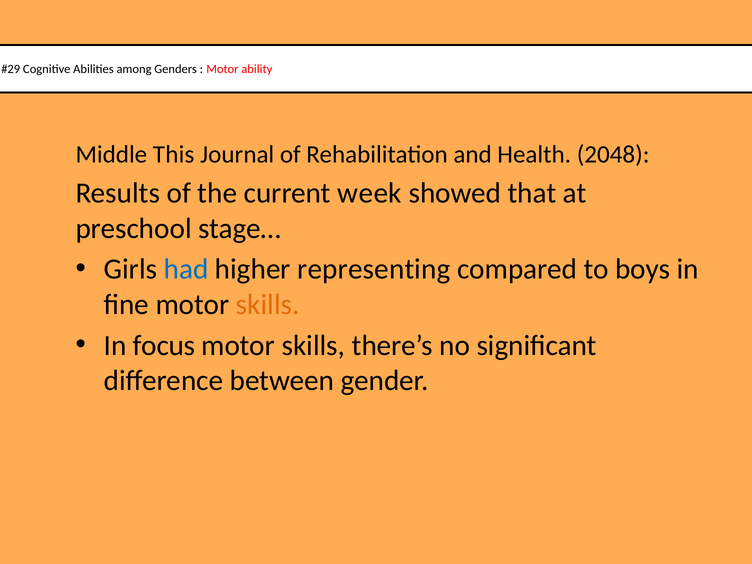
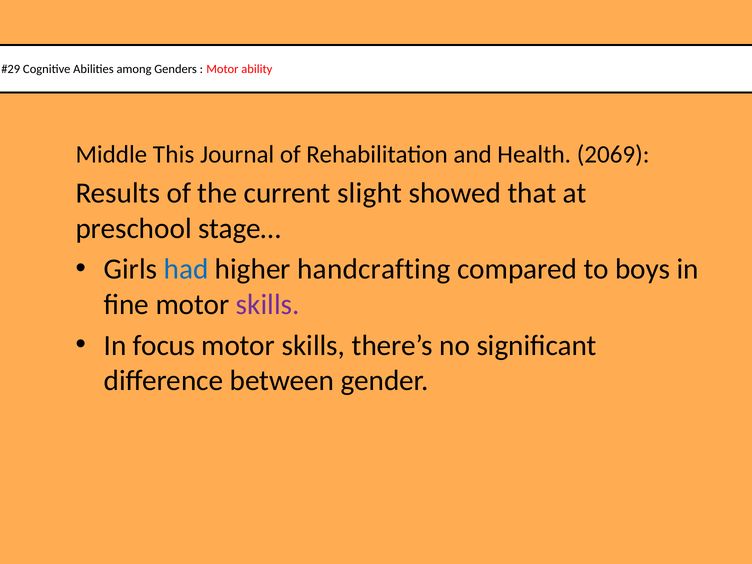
2048: 2048 -> 2069
week: week -> slight
representing: representing -> handcrafting
skills at (268, 304) colour: orange -> purple
